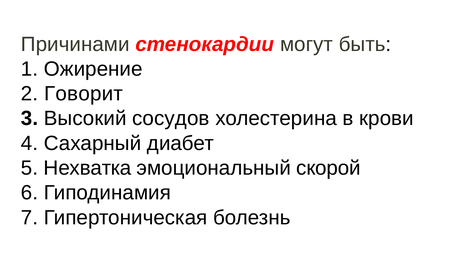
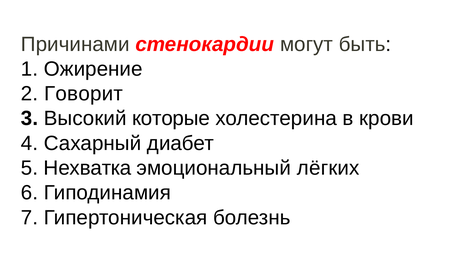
сосудов: сосудов -> которые
скорой: скорой -> лёгких
